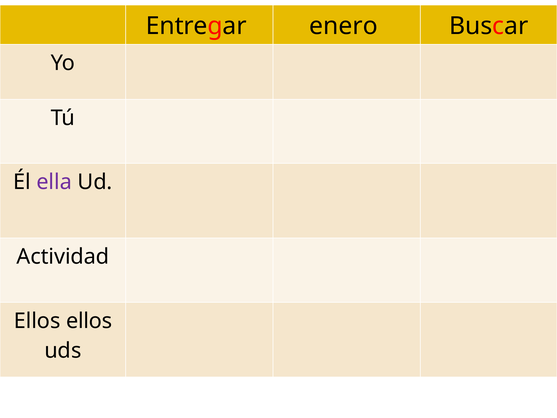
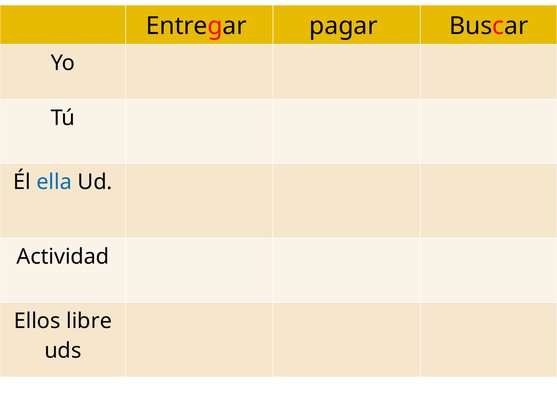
enero: enero -> pagar
ella colour: purple -> blue
Ellos ellos: ellos -> libre
